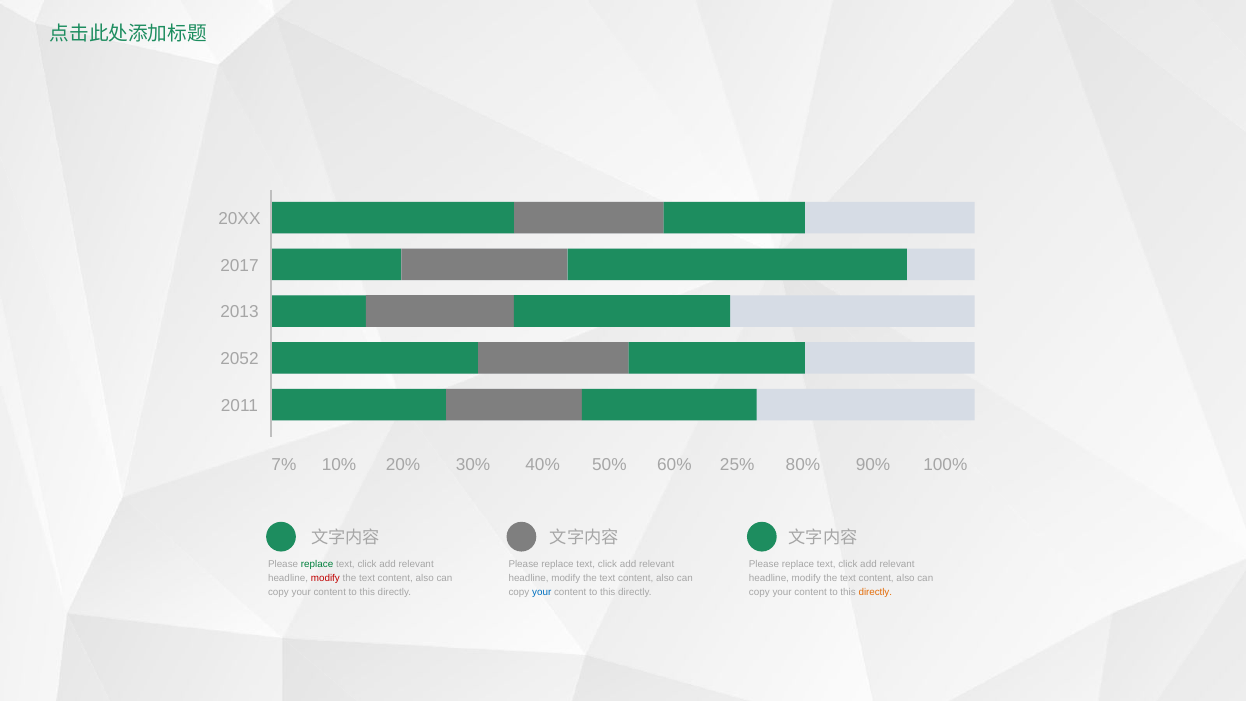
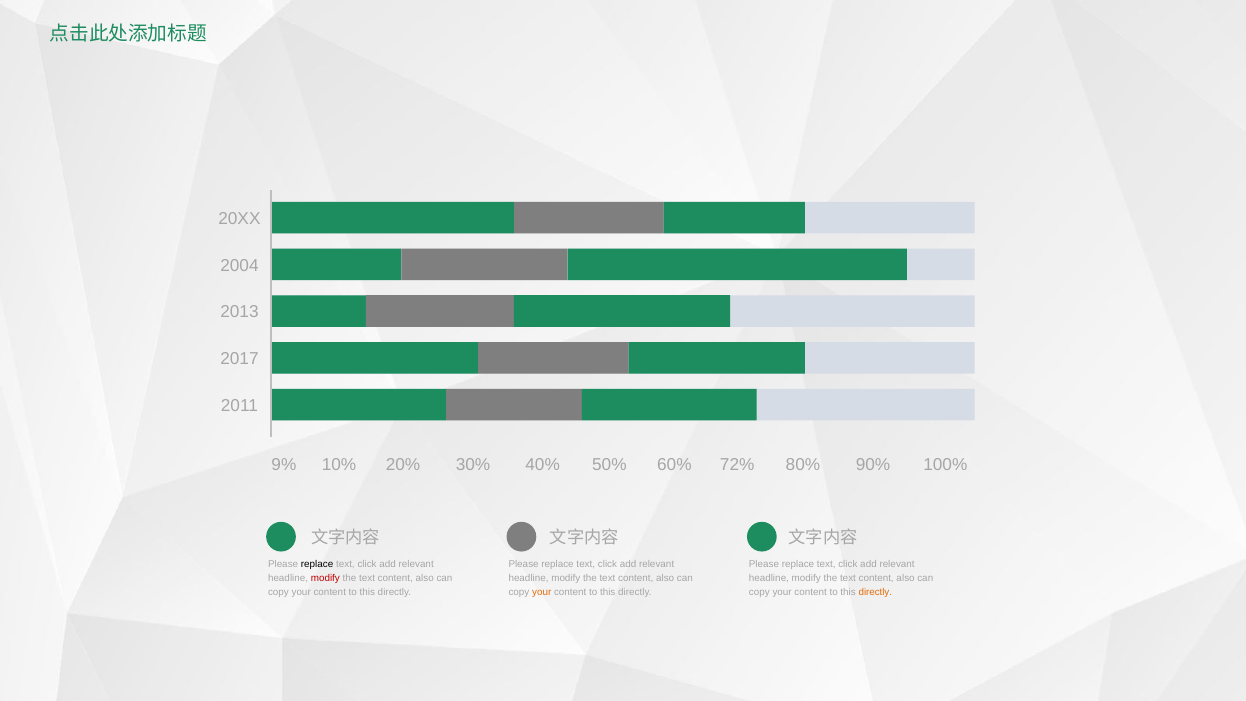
2017: 2017 -> 2004
2052: 2052 -> 2017
7%: 7% -> 9%
25%: 25% -> 72%
replace at (317, 564) colour: green -> black
your at (542, 593) colour: blue -> orange
